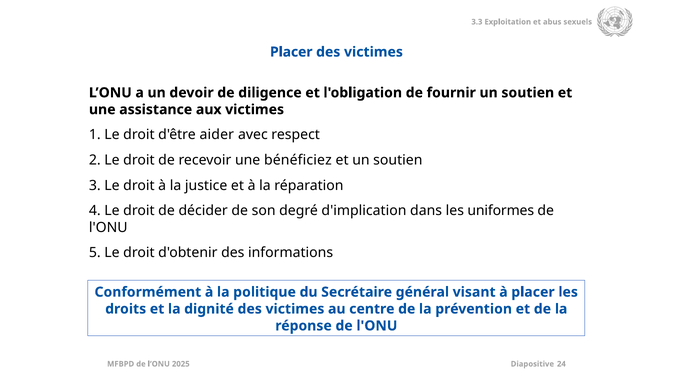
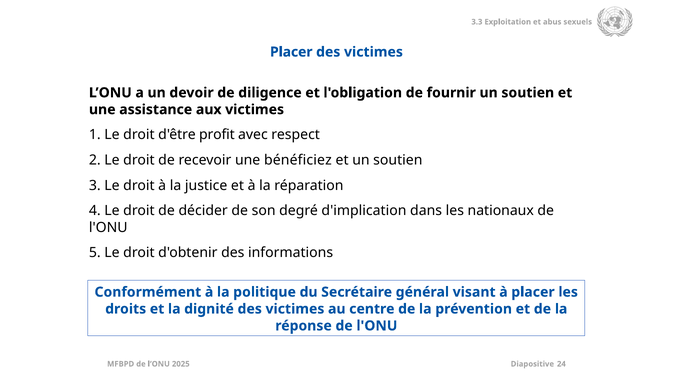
aider: aider -> profit
uniformes: uniformes -> nationaux
